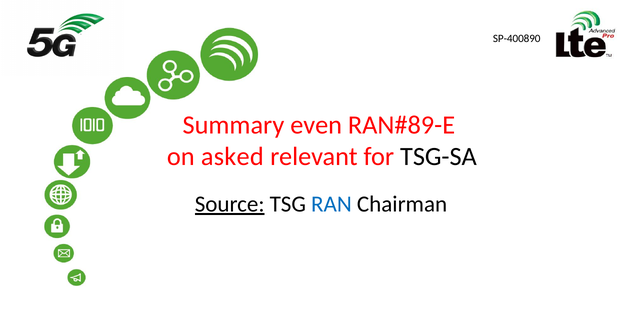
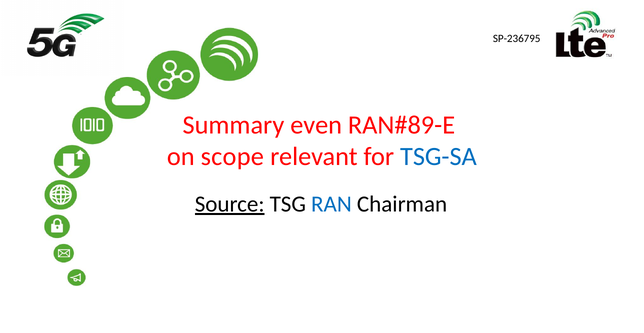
SP-400890: SP-400890 -> SP-236795
asked: asked -> scope
TSG-SA colour: black -> blue
